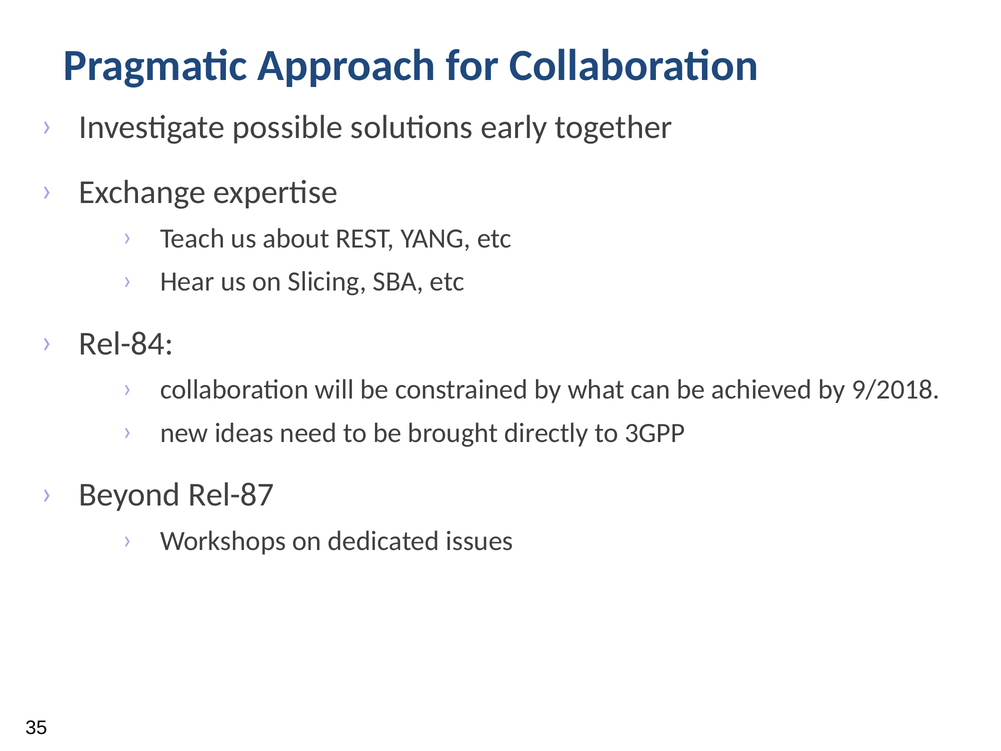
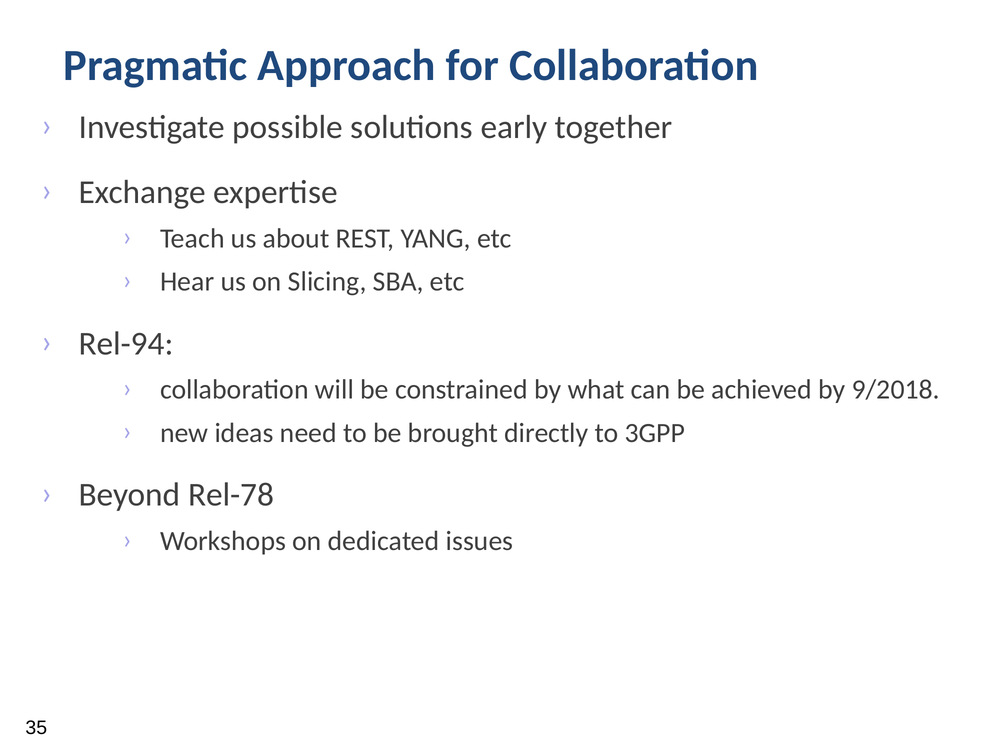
Rel-84: Rel-84 -> Rel-94
Rel-87: Rel-87 -> Rel-78
